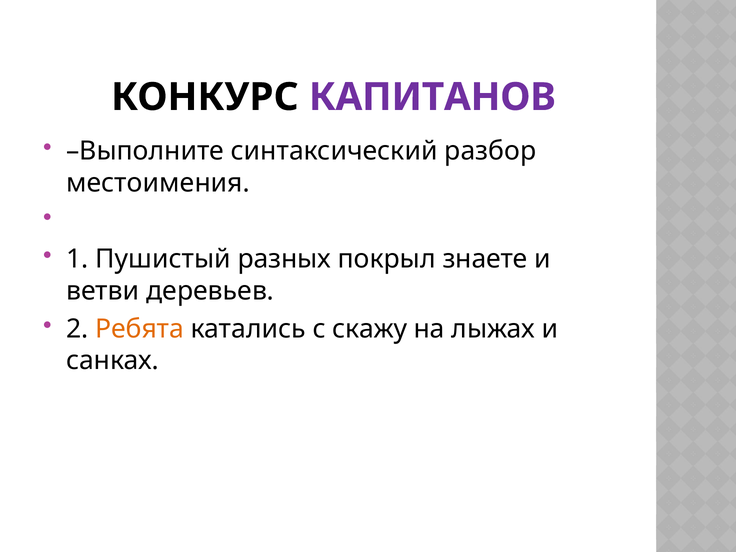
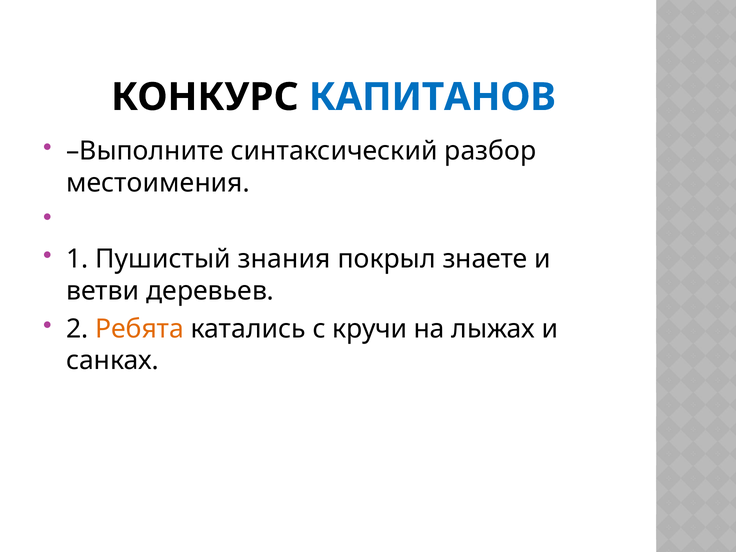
КАПИТАНОВ colour: purple -> blue
разных: разных -> знания
скажу: скажу -> кручи
